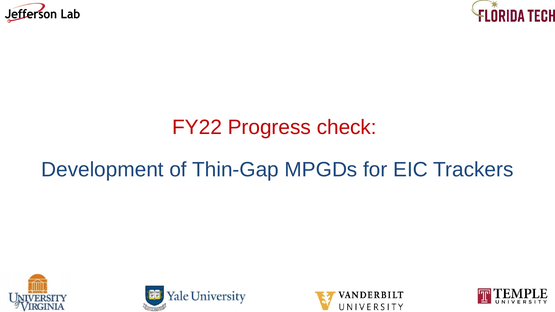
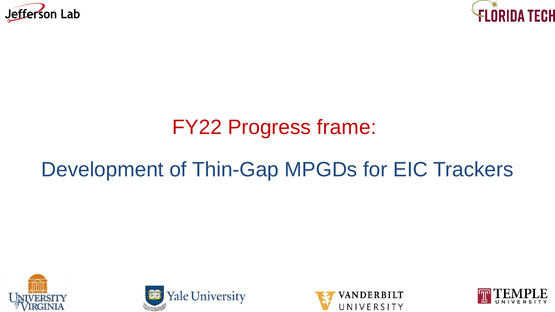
check: check -> frame
